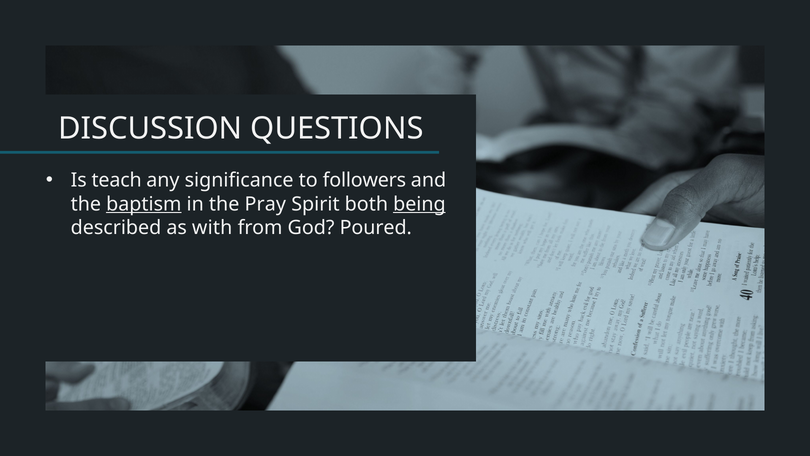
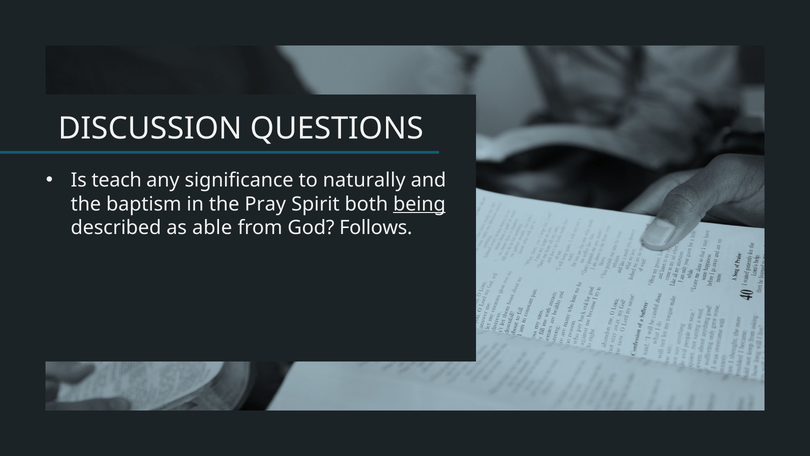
followers: followers -> naturally
baptism underline: present -> none
with: with -> able
Poured: Poured -> Follows
